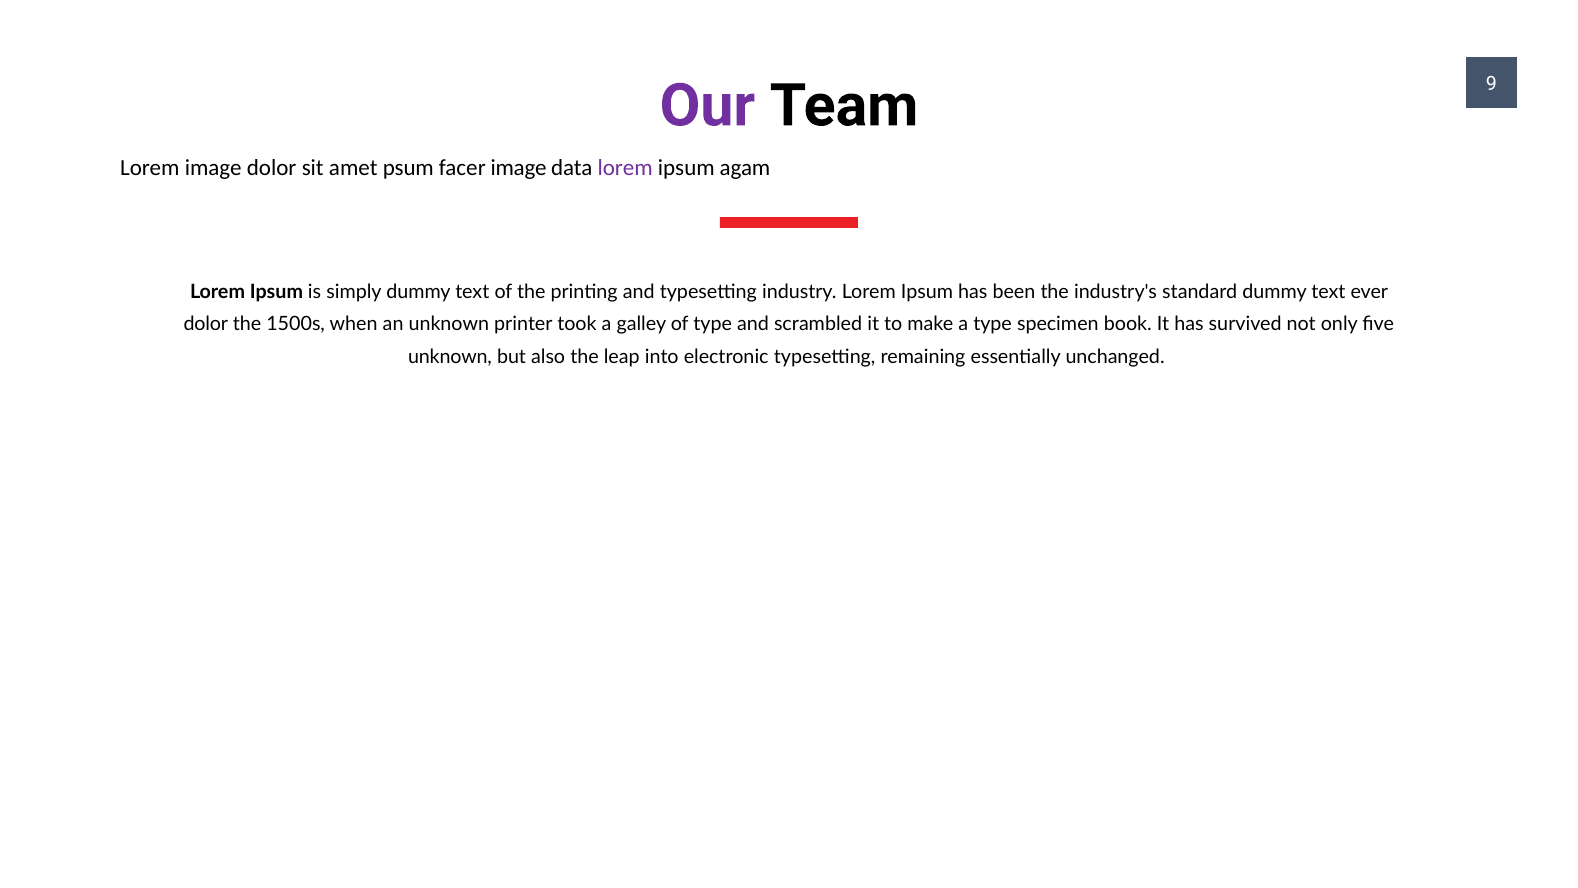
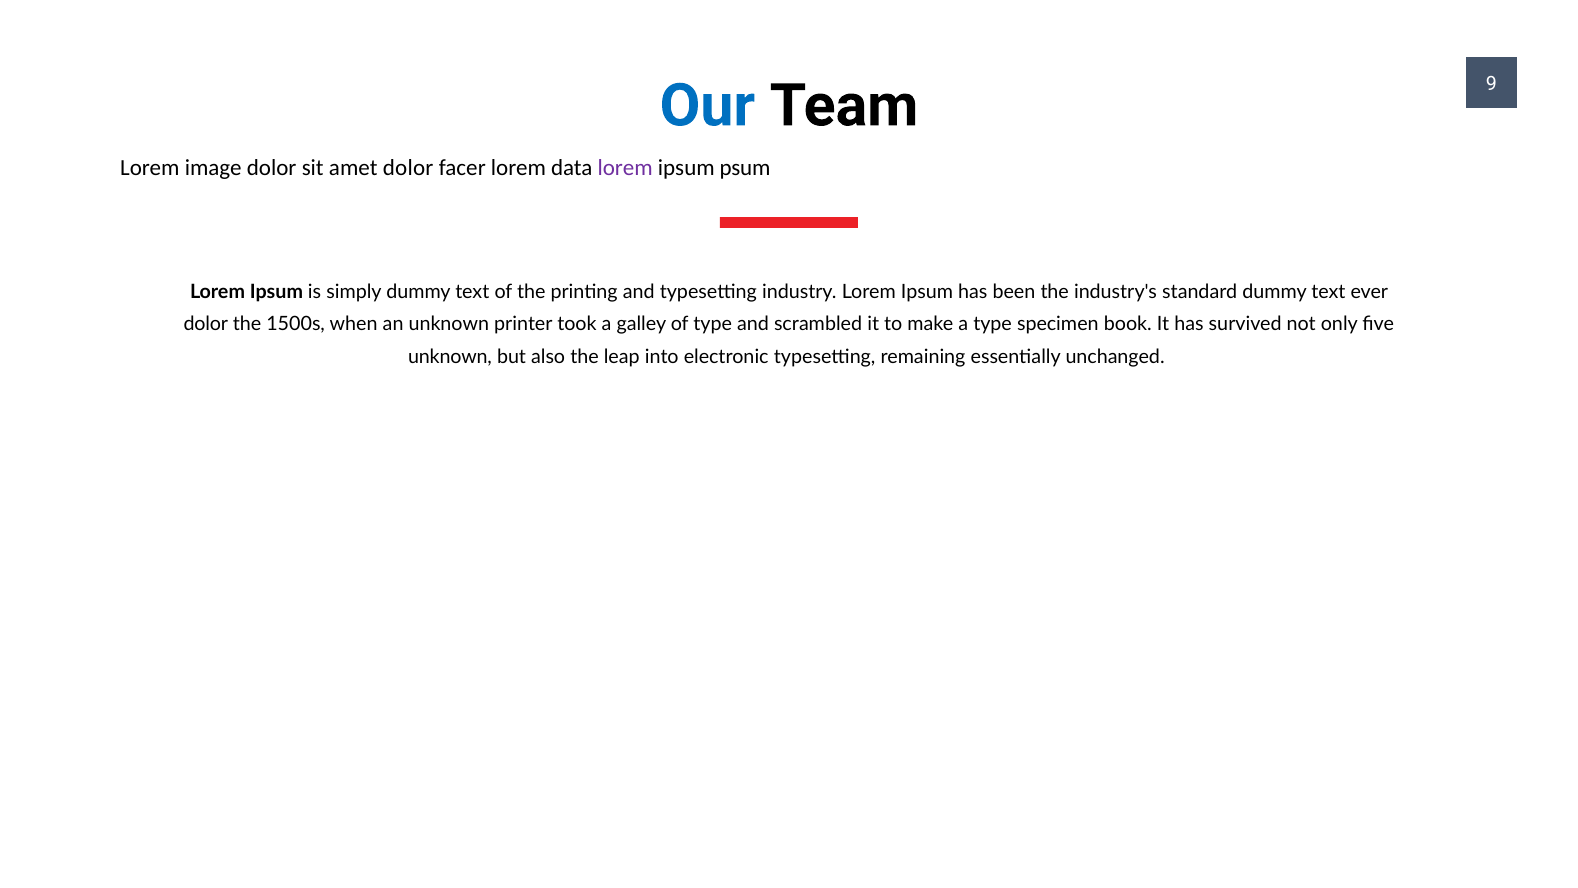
Our colour: purple -> blue
amet psum: psum -> dolor
facer image: image -> lorem
agam: agam -> psum
